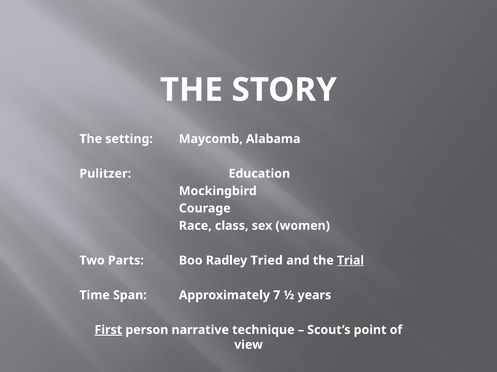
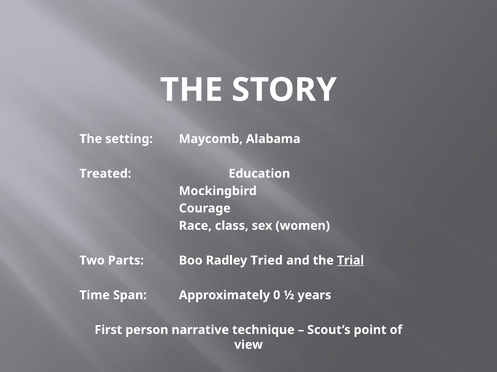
Pulitzer: Pulitzer -> Treated
7: 7 -> 0
First underline: present -> none
